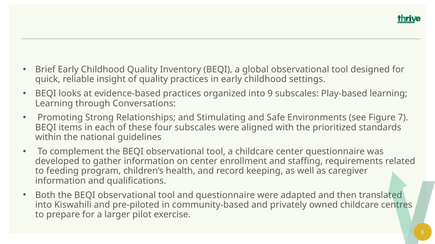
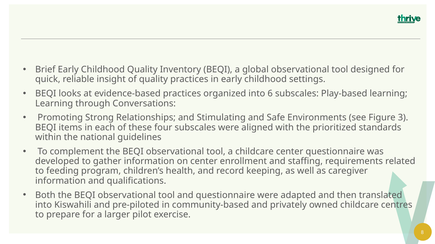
9: 9 -> 6
7: 7 -> 3
